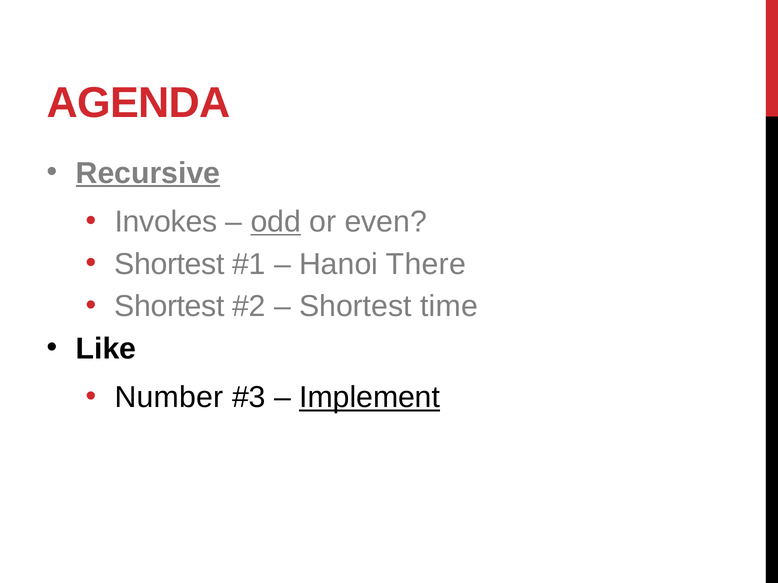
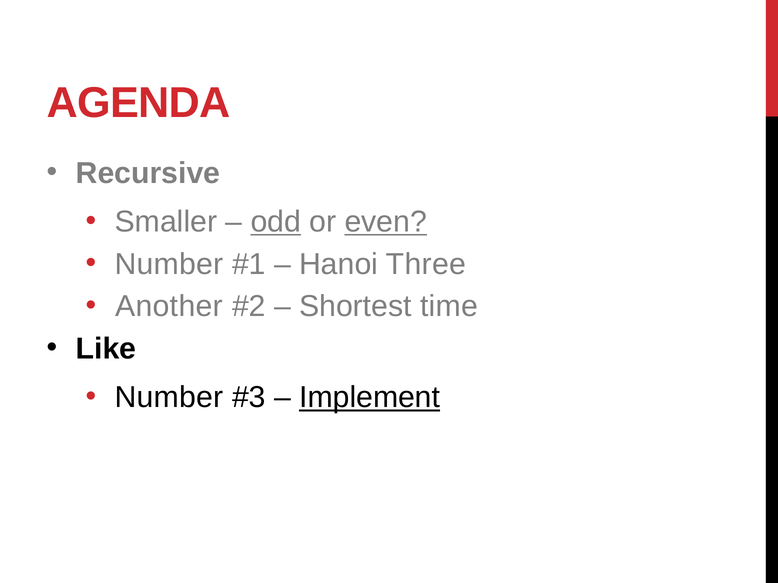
Recursive underline: present -> none
Invokes: Invokes -> Smaller
even underline: none -> present
Shortest at (169, 264): Shortest -> Number
There: There -> Three
Shortest at (169, 307): Shortest -> Another
